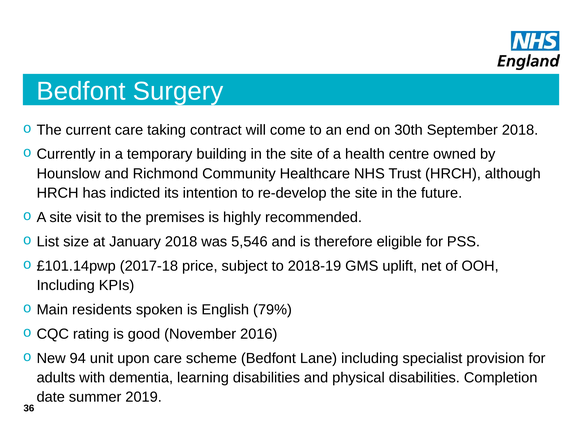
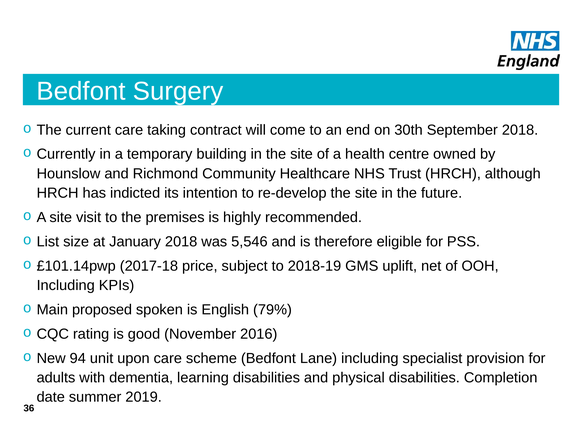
residents: residents -> proposed
